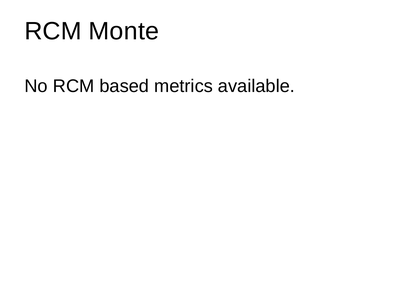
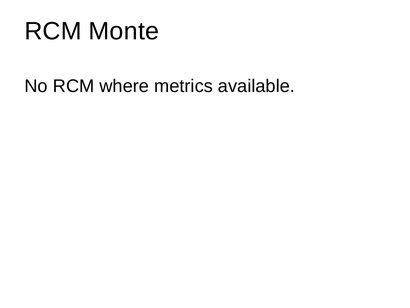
based: based -> where
